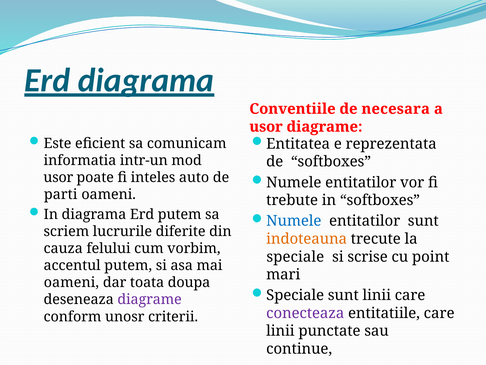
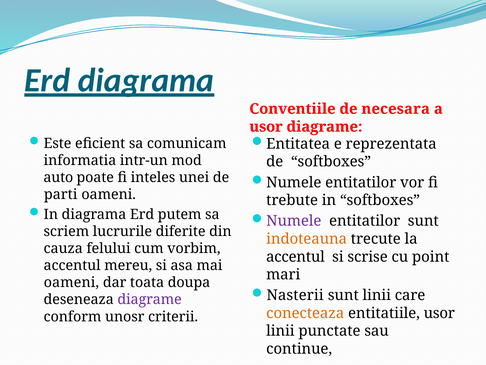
usor at (58, 177): usor -> auto
auto: auto -> unei
Numele at (294, 221) colour: blue -> purple
speciale at (295, 256): speciale -> accentul
accentul putem: putem -> mereu
Speciale at (295, 295): Speciale -> Nasterii
conecteaza colour: purple -> orange
entitatiile care: care -> usor
